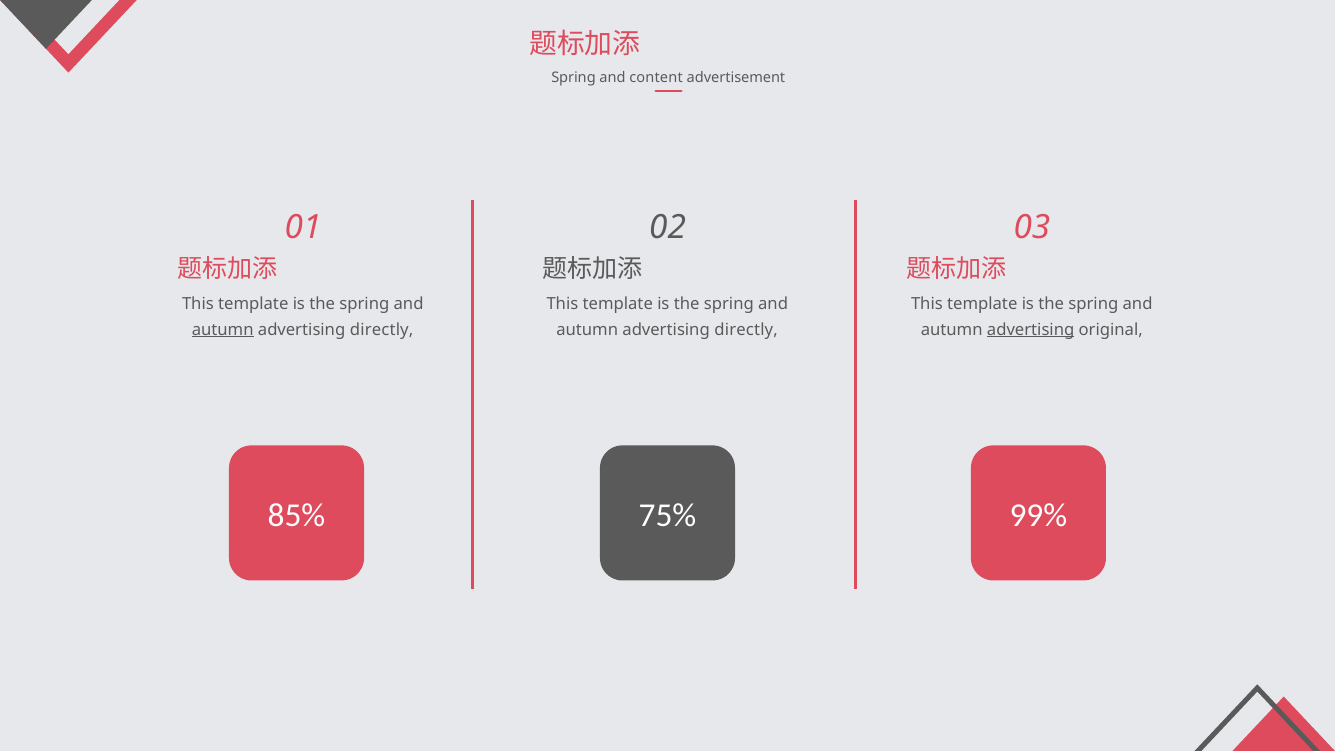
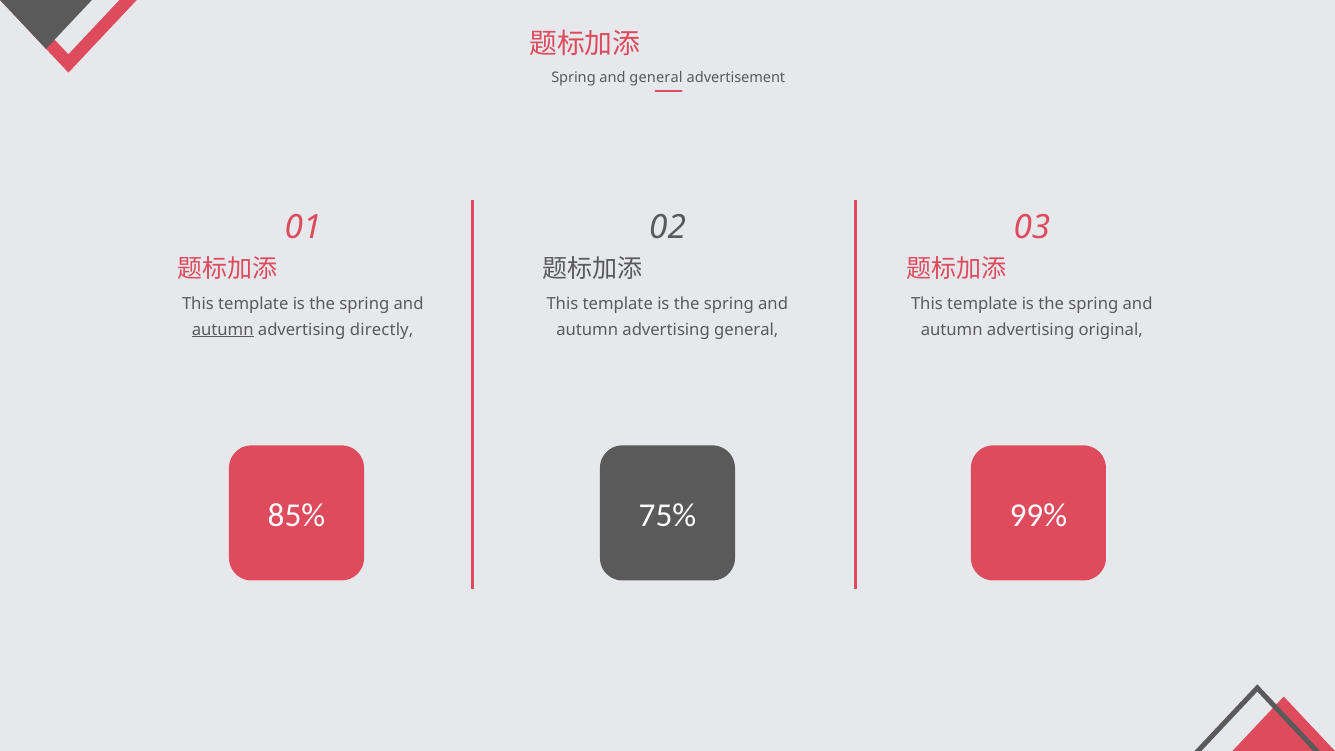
and content: content -> general
directly at (746, 330): directly -> general
advertising at (1031, 330) underline: present -> none
